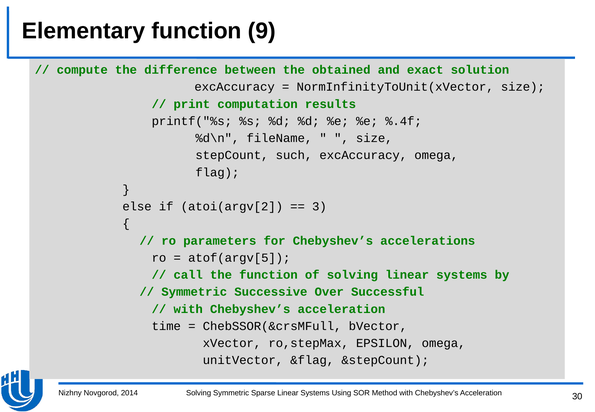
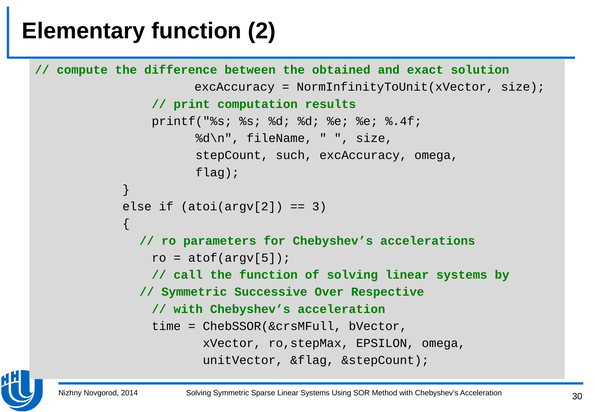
9: 9 -> 2
Successful: Successful -> Respective
